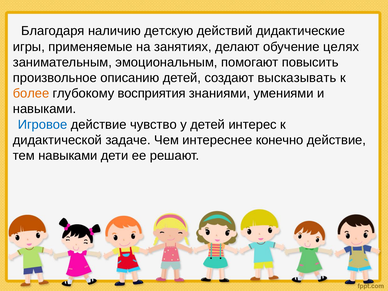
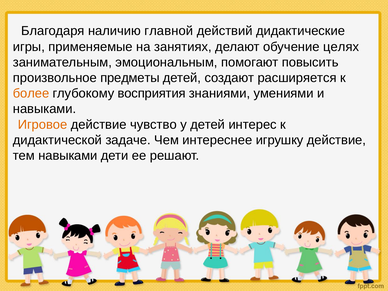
детскую: детскую -> главной
описанию: описанию -> предметы
высказывать: высказывать -> расширяется
Игровое colour: blue -> orange
конечно: конечно -> игрушку
